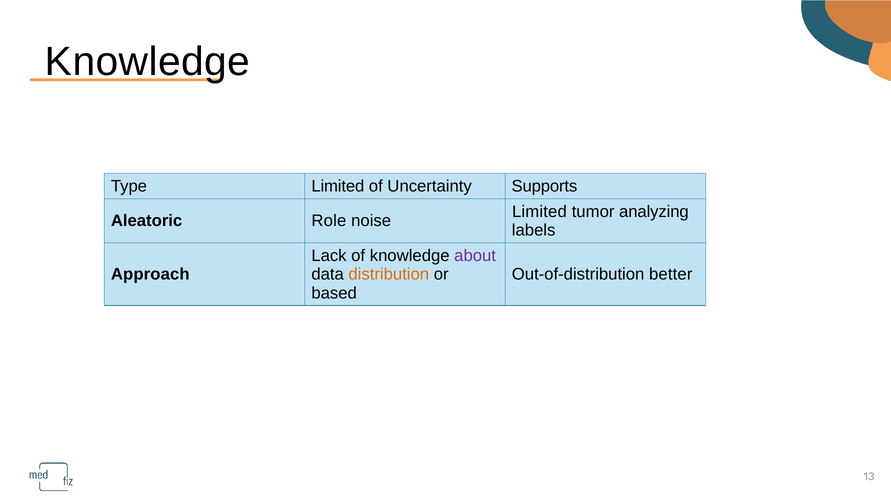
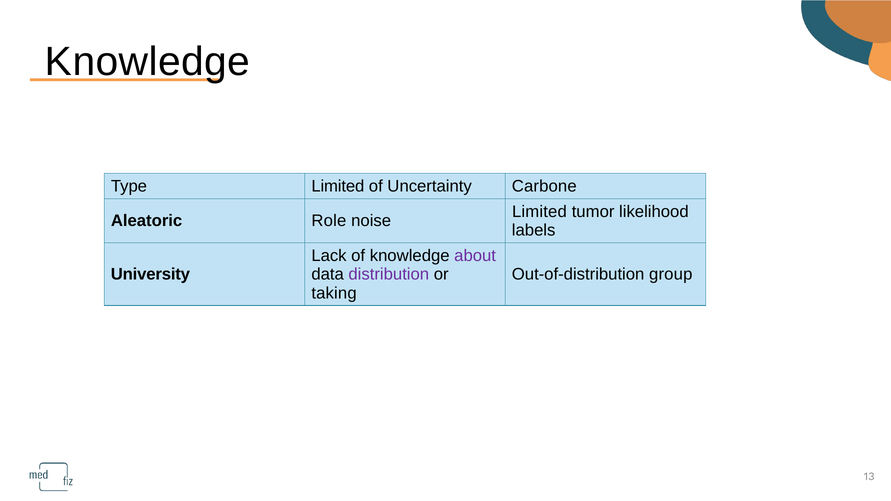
Supports: Supports -> Carbone
analyzing: analyzing -> likelihood
Approach: Approach -> University
distribution colour: orange -> purple
better: better -> group
based: based -> taking
